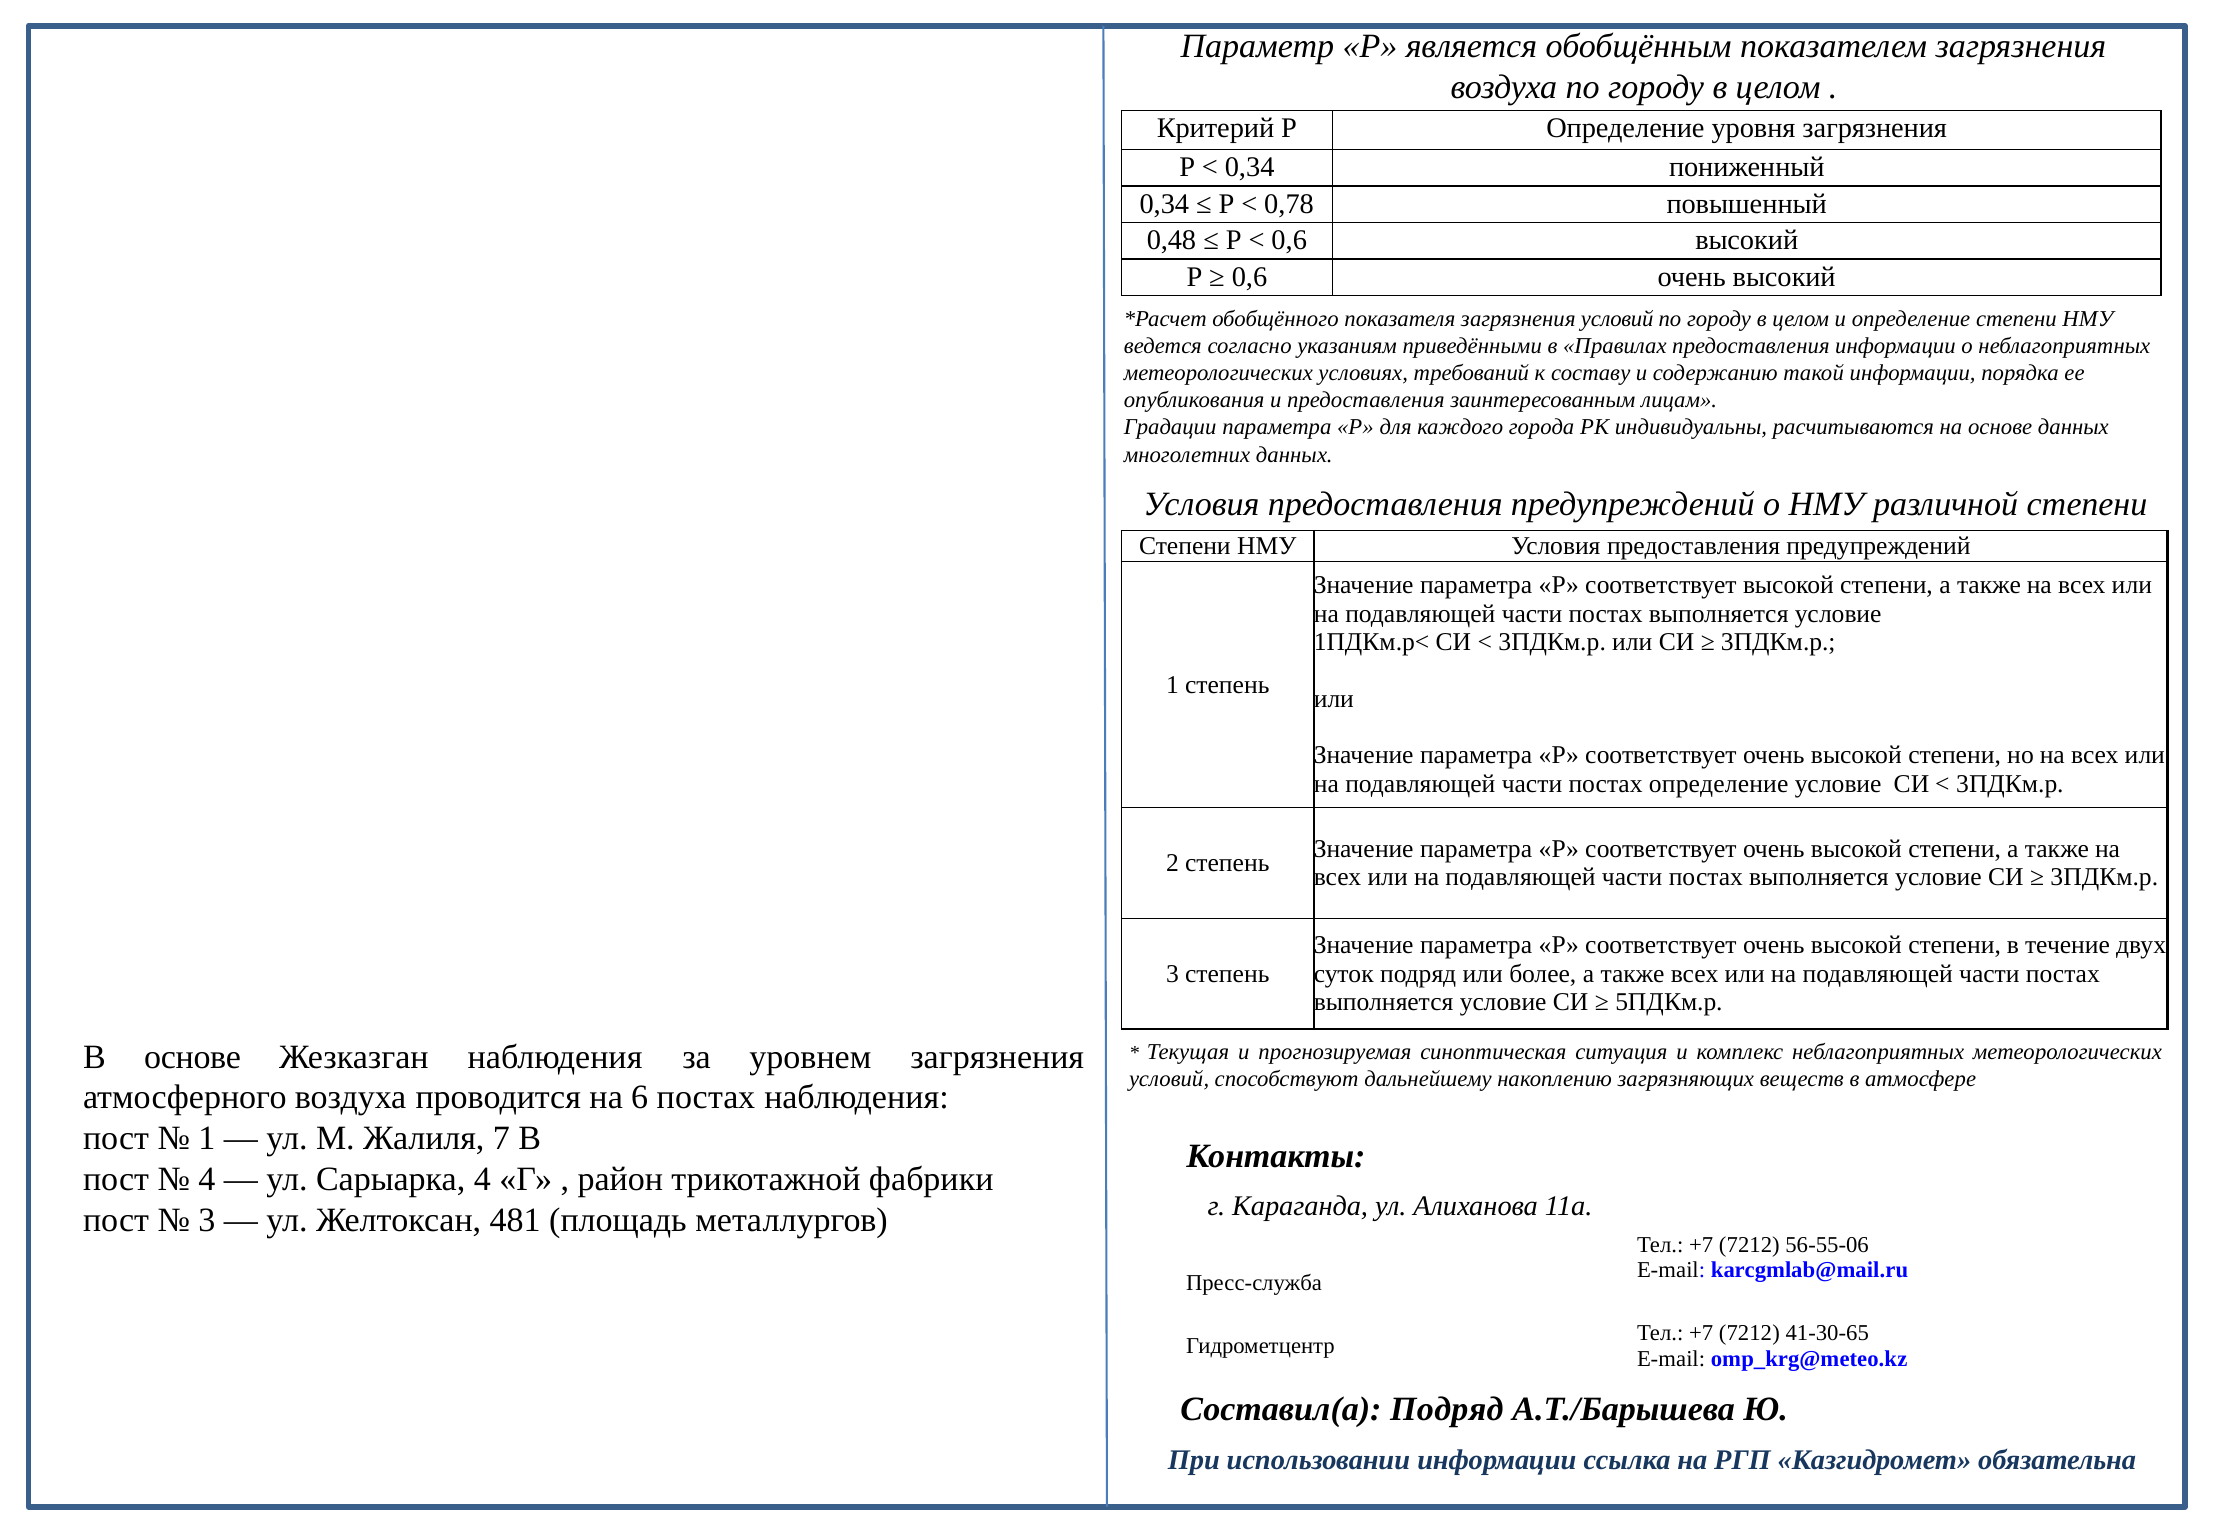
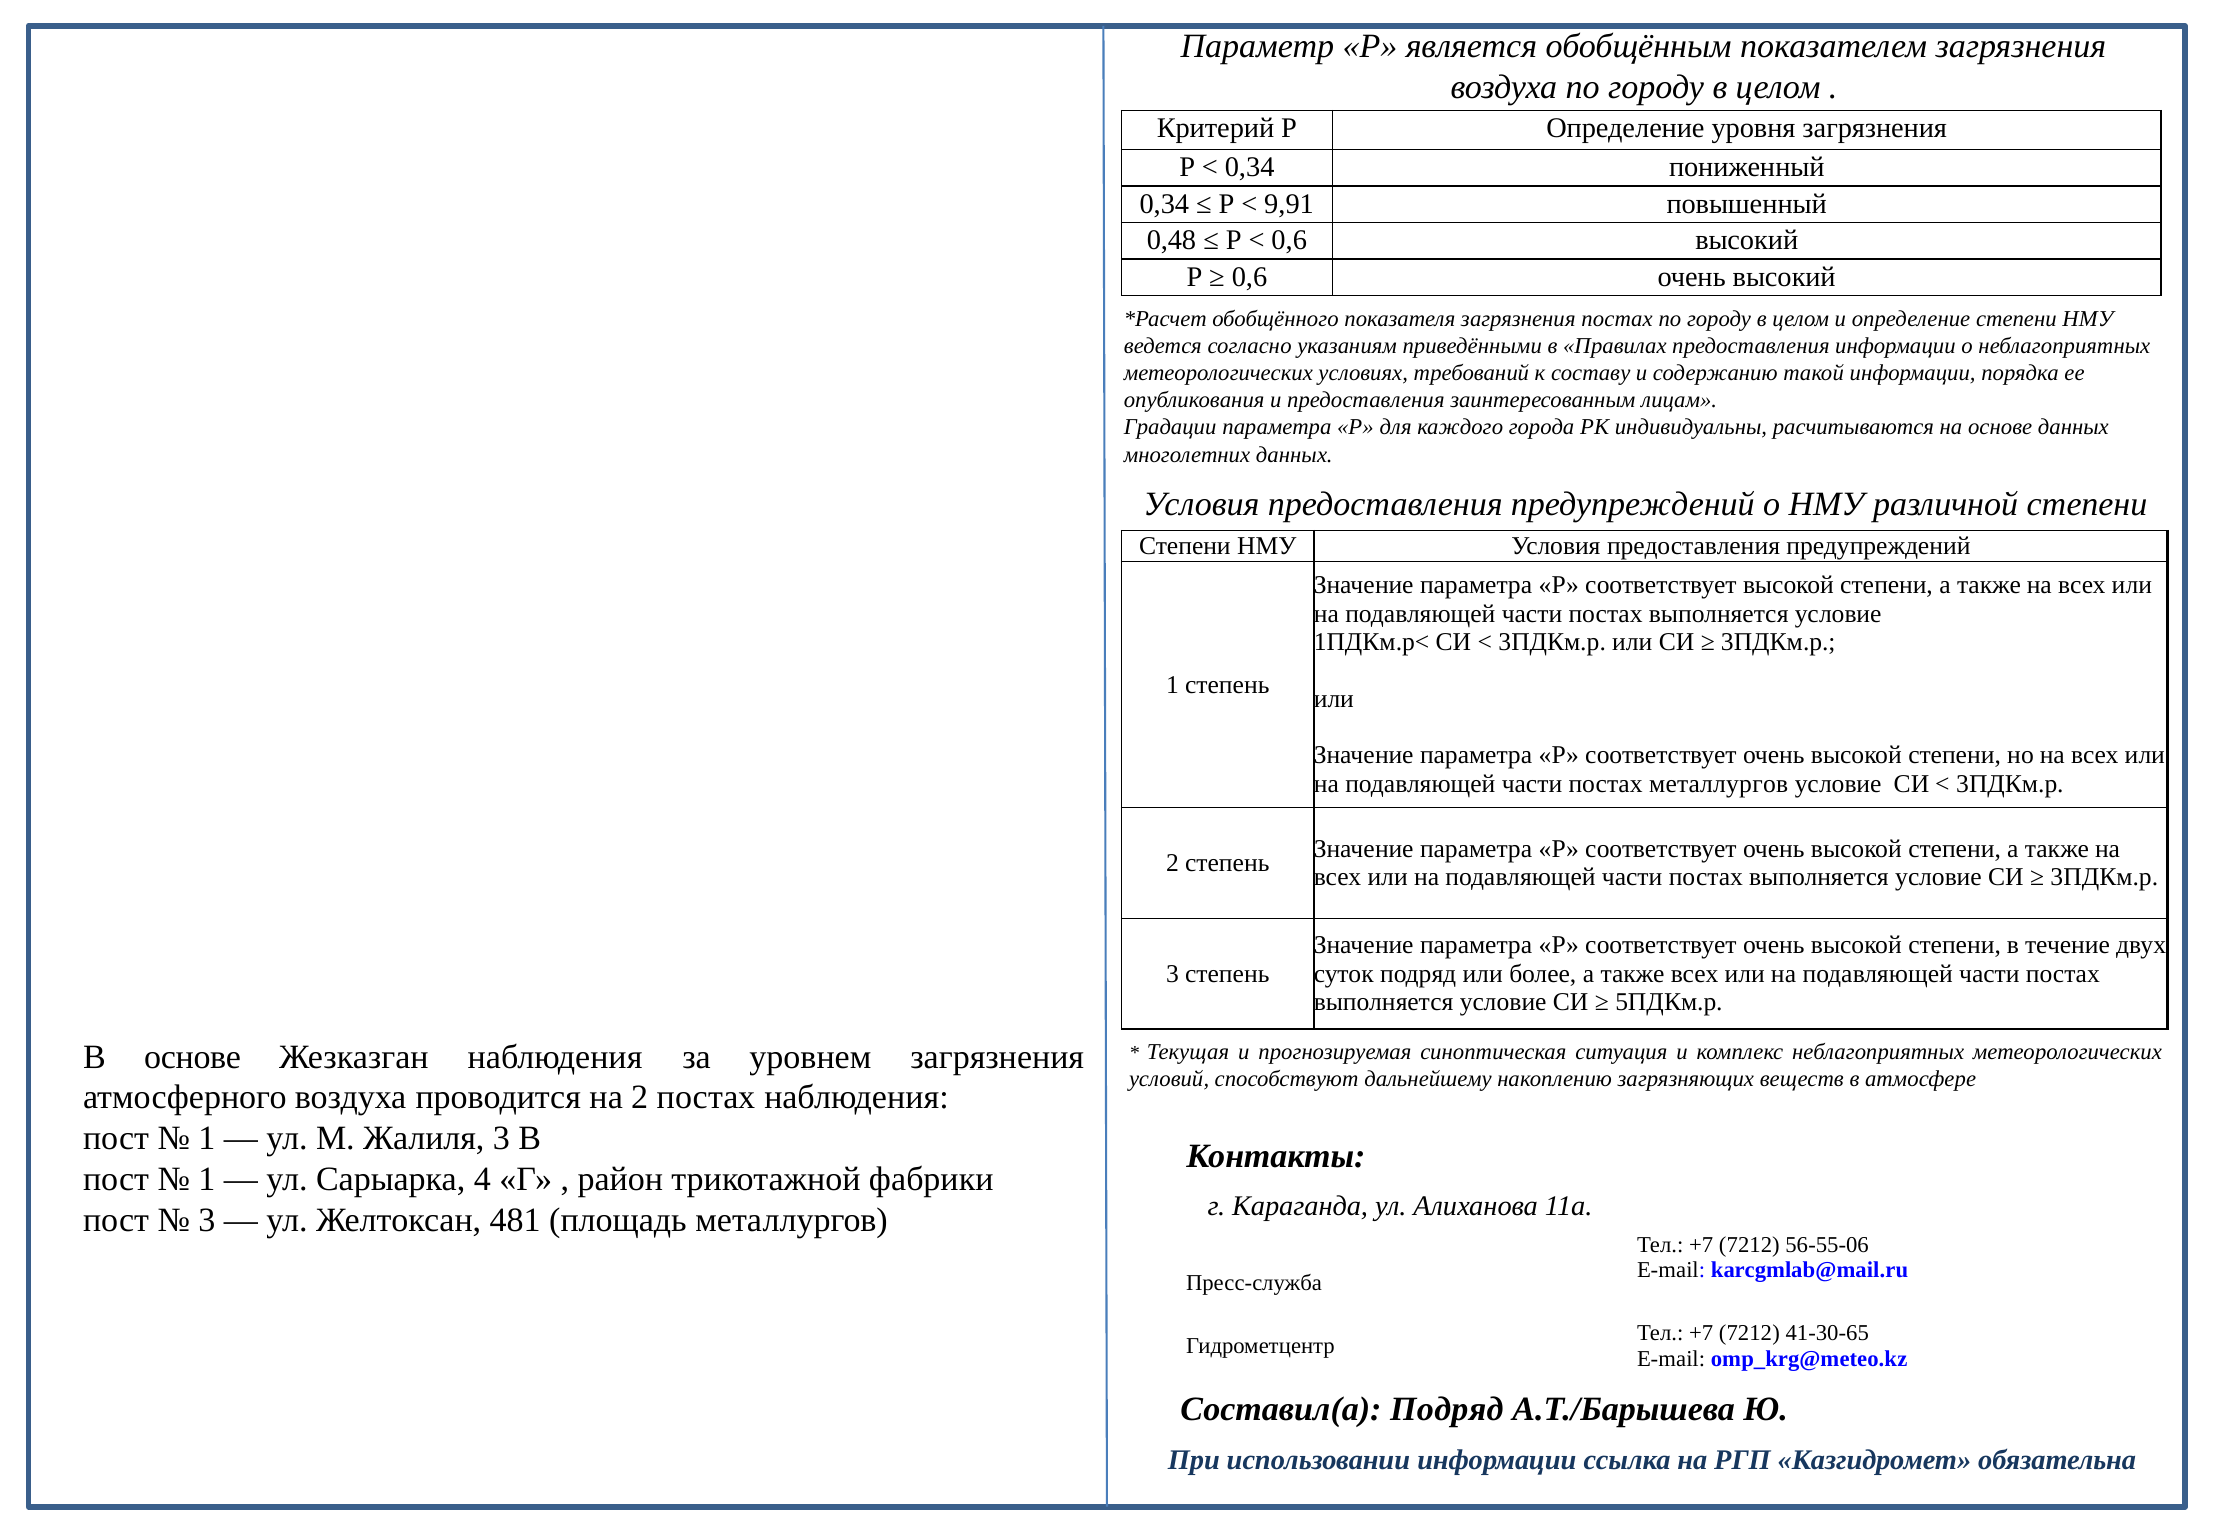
0,78: 0,78 -> 9,91
загрязнения условий: условий -> постах
постах определение: определение -> металлургов
на 6: 6 -> 2
Жалиля 7: 7 -> 3
4 at (207, 1179): 4 -> 1
